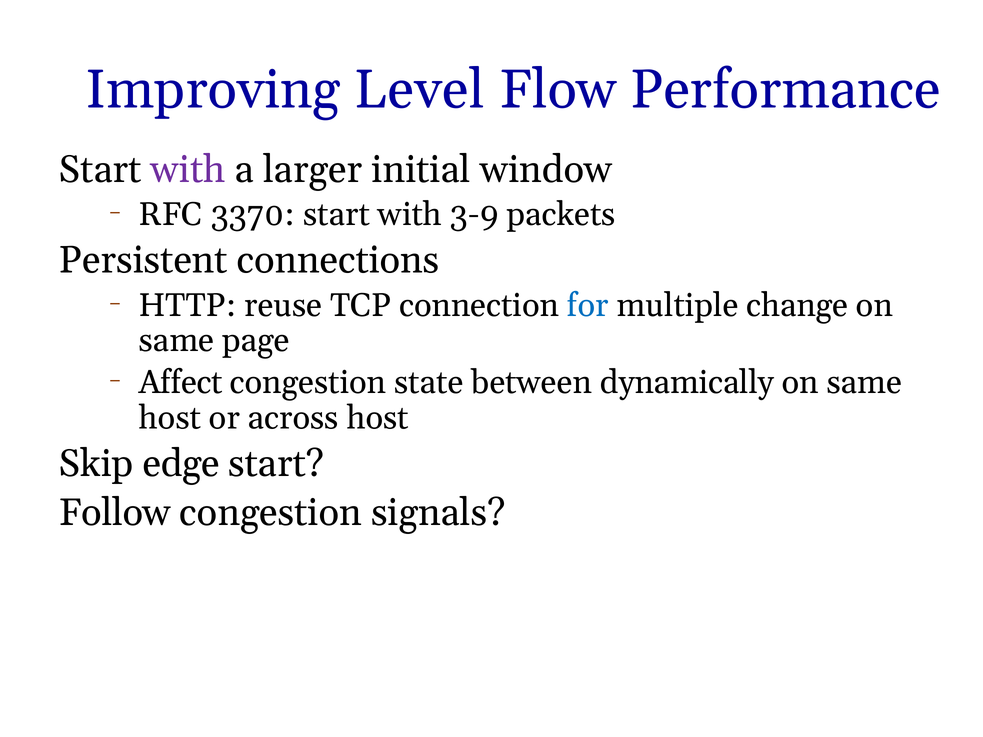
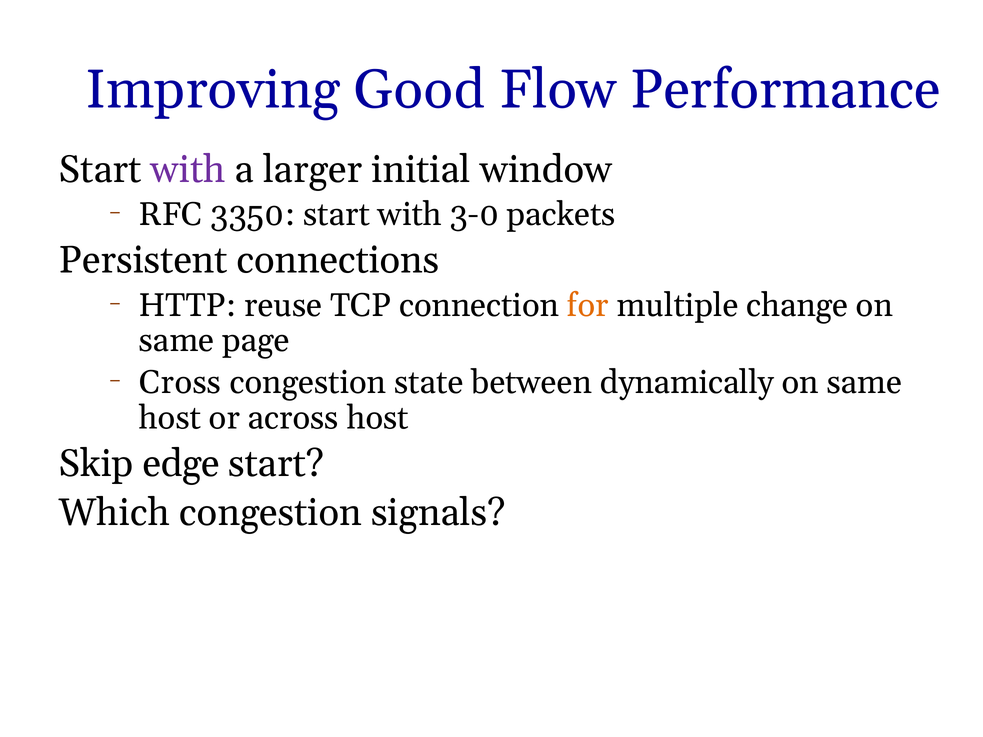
Level: Level -> Good
3370: 3370 -> 3350
3-9: 3-9 -> 3-0
for colour: blue -> orange
Affect: Affect -> Cross
Follow: Follow -> Which
